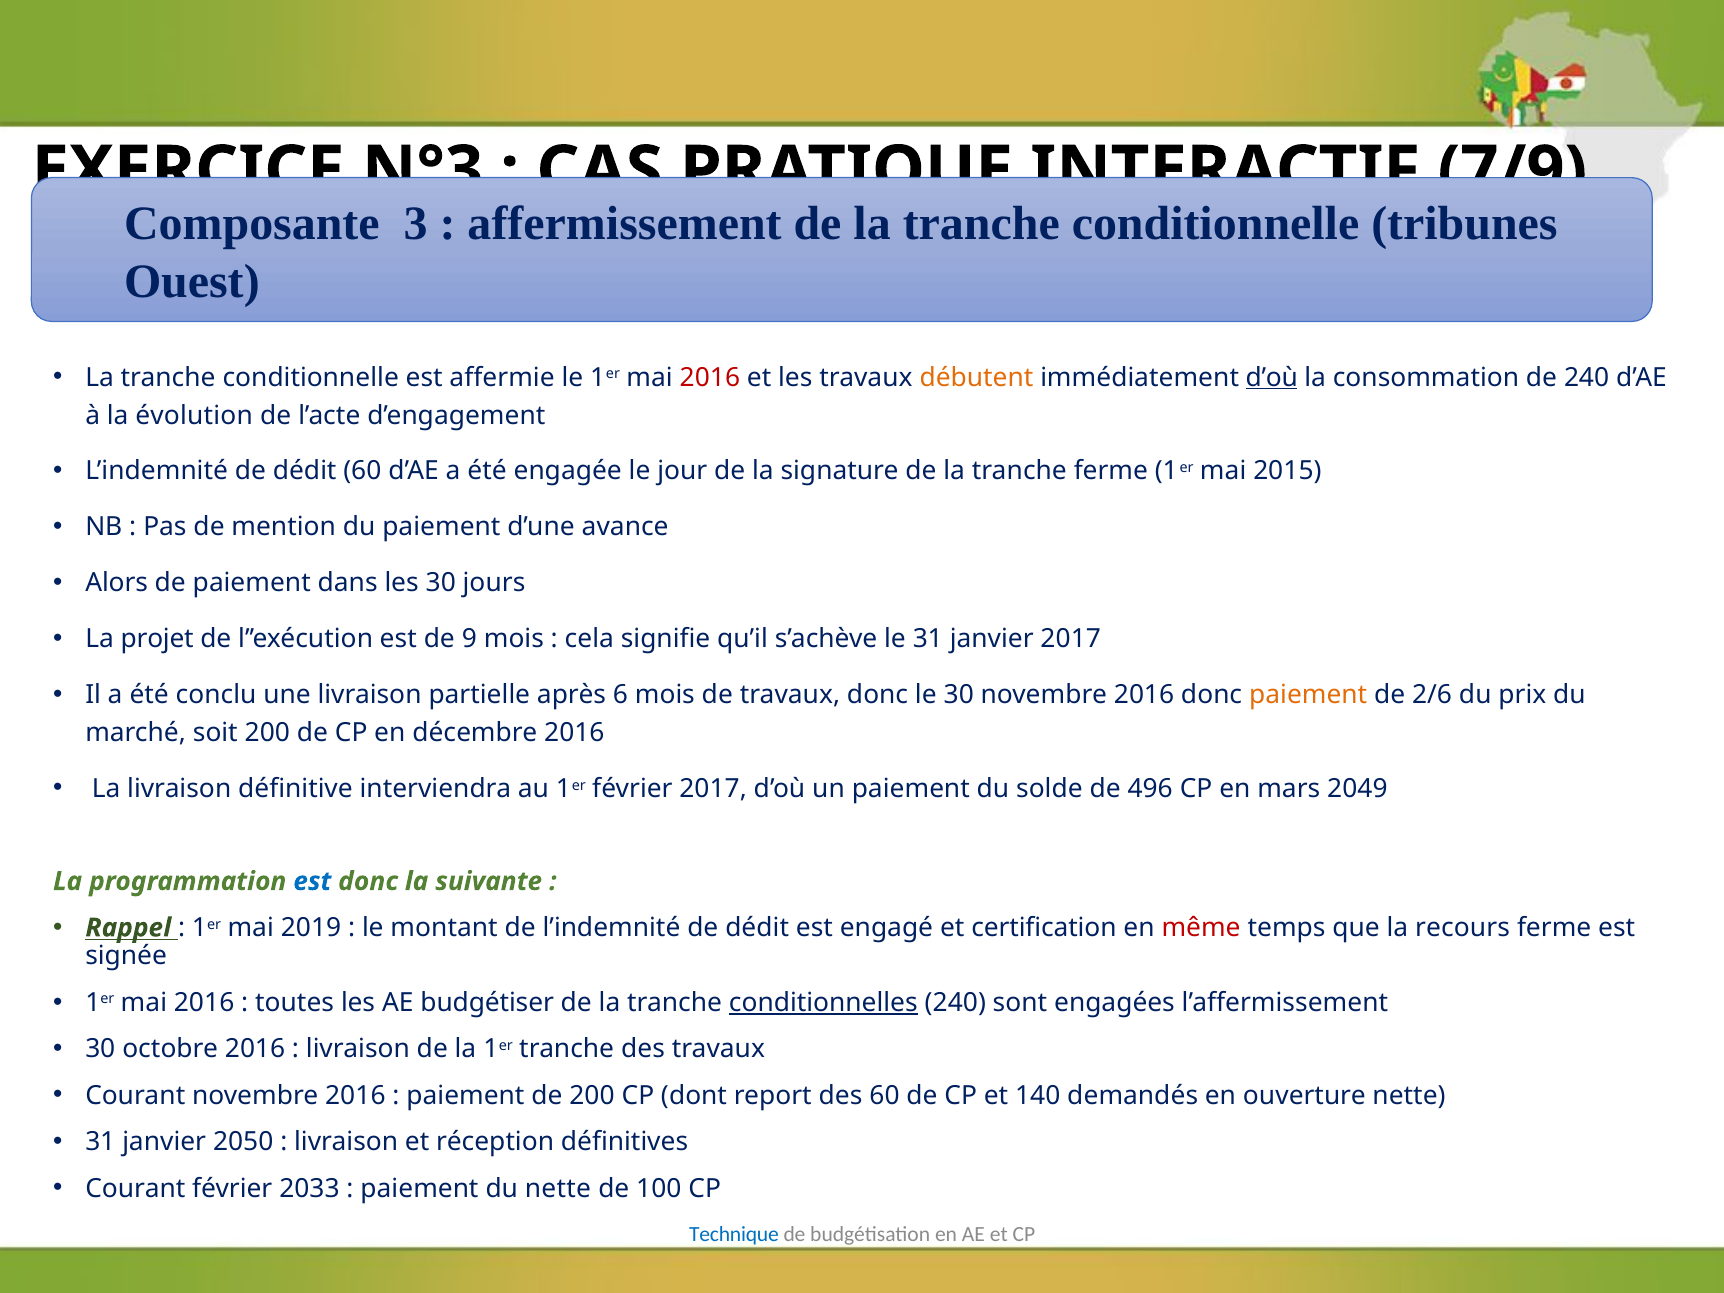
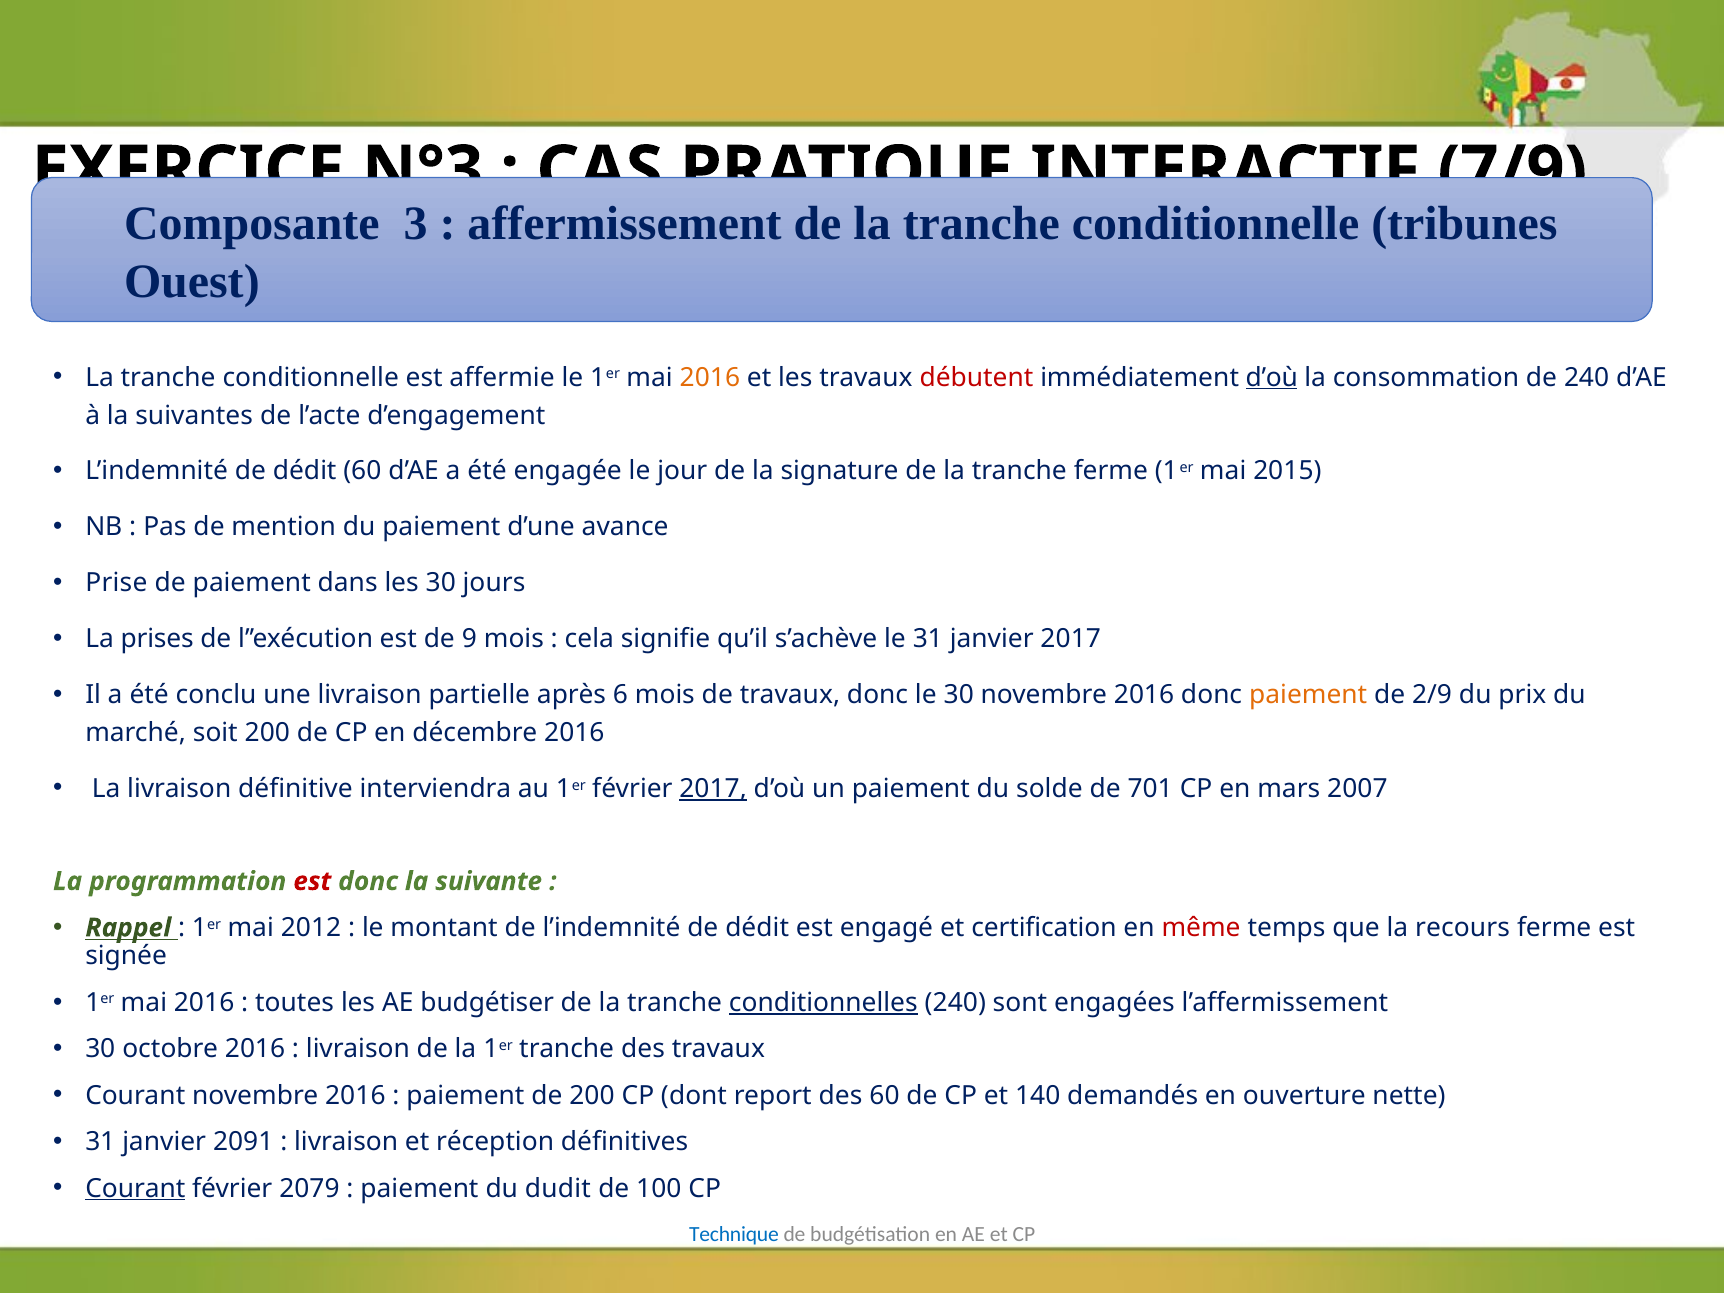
2016 at (710, 377) colour: red -> orange
débutent colour: orange -> red
évolution: évolution -> suivantes
Alors: Alors -> Prise
projet: projet -> prises
2/6: 2/6 -> 2/9
2017 at (713, 789) underline: none -> present
496: 496 -> 701
2049: 2049 -> 2007
est at (312, 881) colour: blue -> red
2019: 2019 -> 2012
2050: 2050 -> 2091
Courant at (135, 1188) underline: none -> present
2033: 2033 -> 2079
du nette: nette -> dudit
